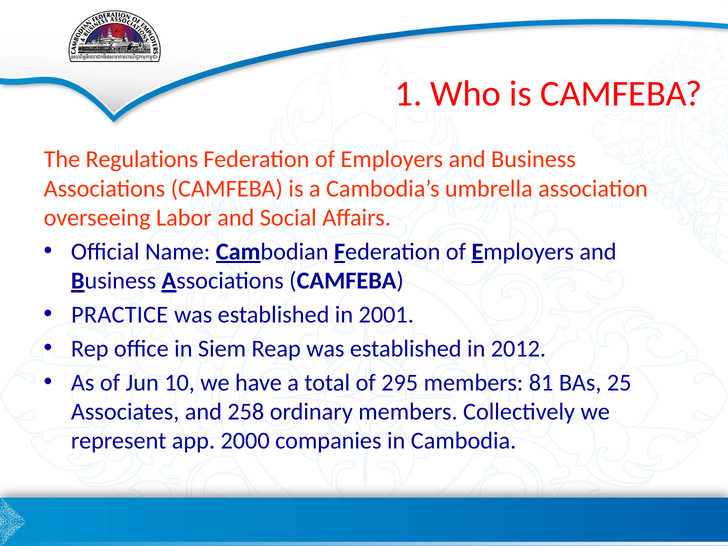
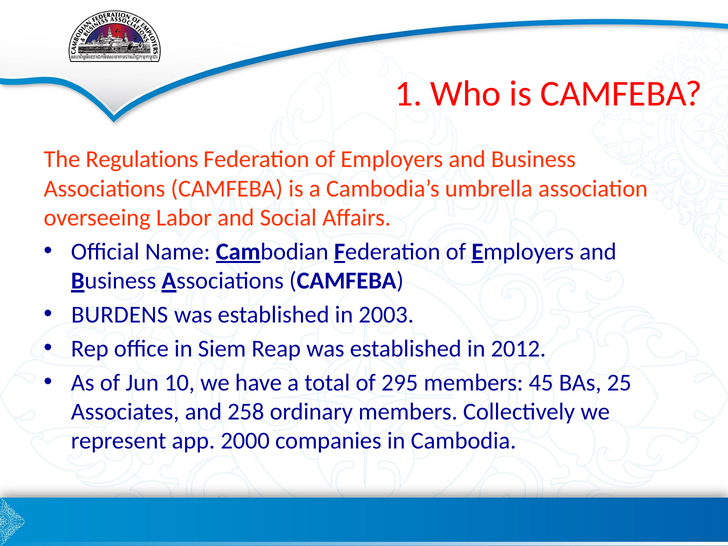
PRACTICE: PRACTICE -> BURDENS
2001: 2001 -> 2003
81: 81 -> 45
